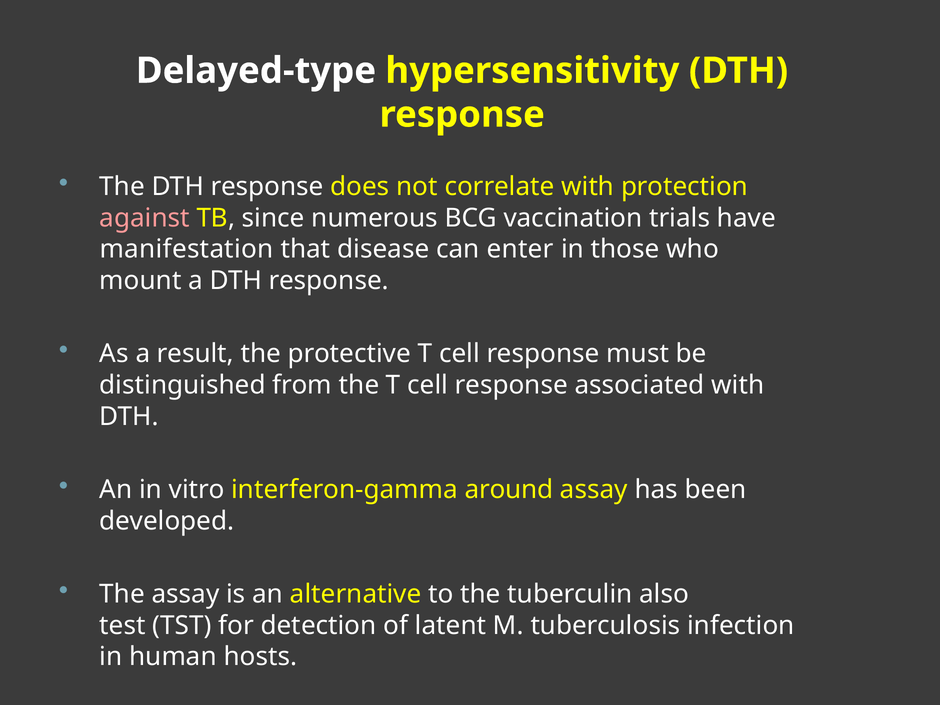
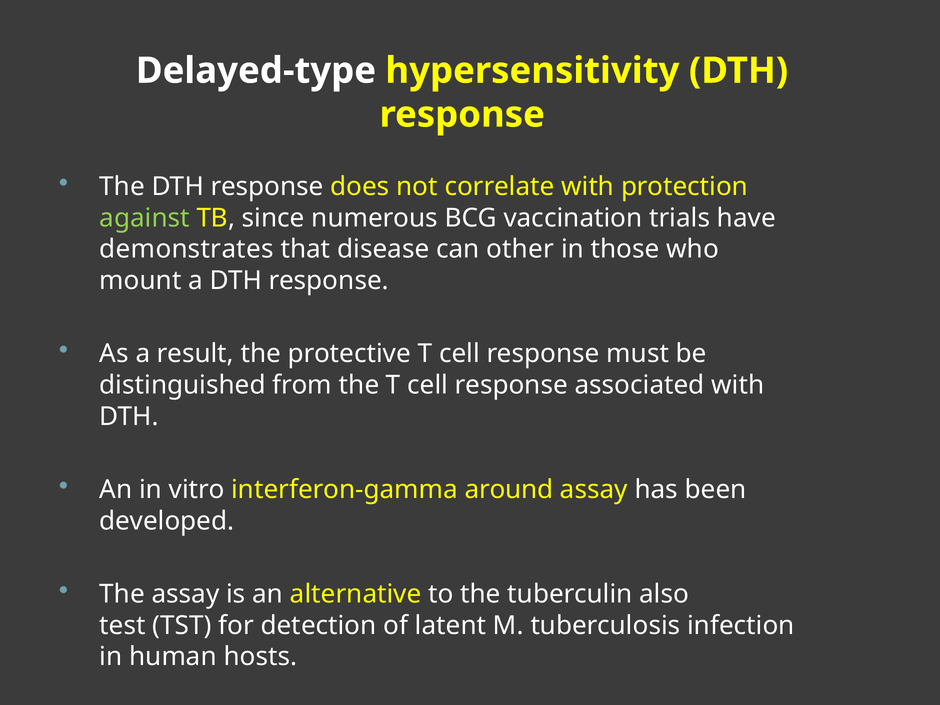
against colour: pink -> light green
manifestation: manifestation -> demonstrates
enter: enter -> other
